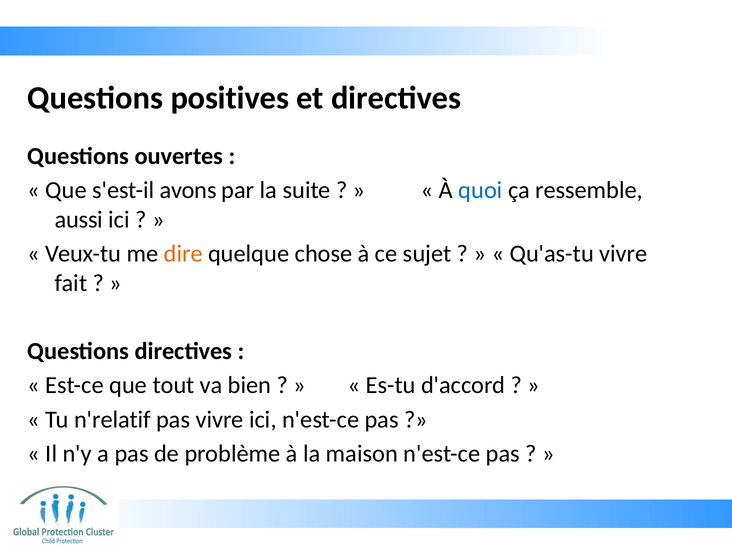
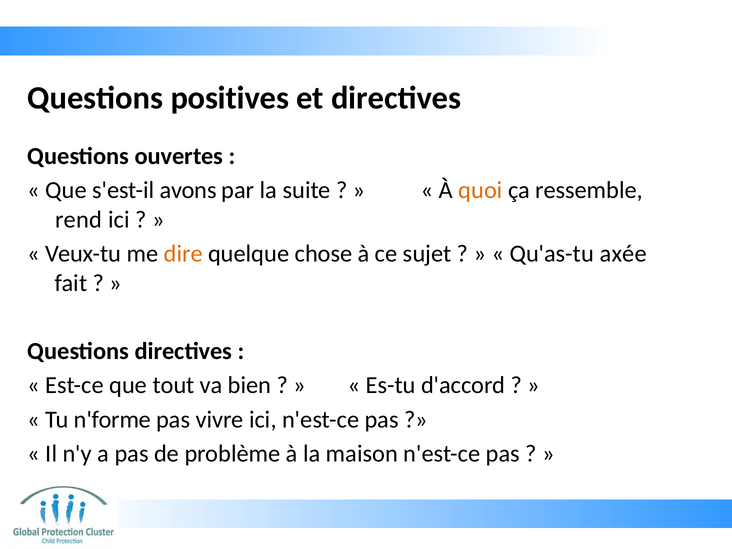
quoi colour: blue -> orange
aussi: aussi -> rend
Qu'as-tu vivre: vivre -> axée
n'relatif: n'relatif -> n'forme
